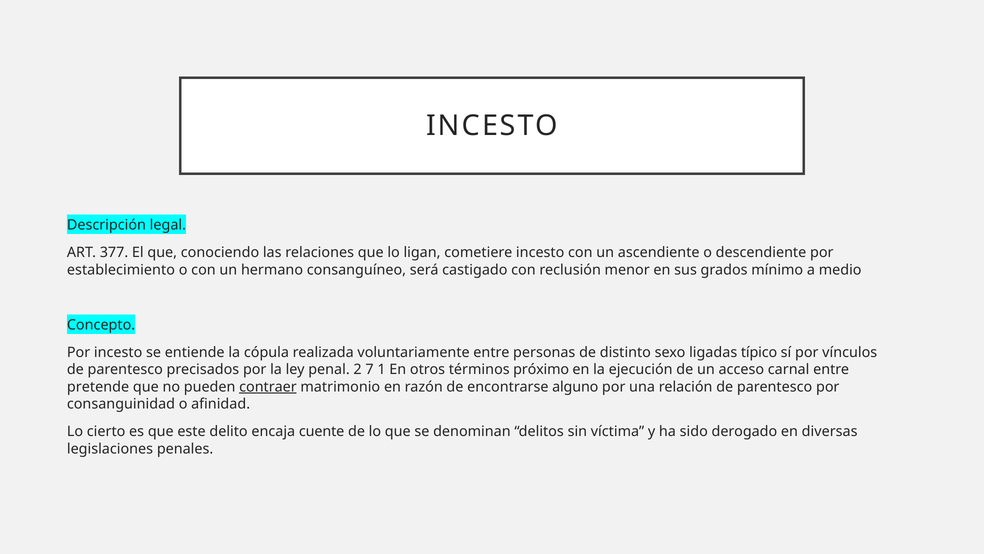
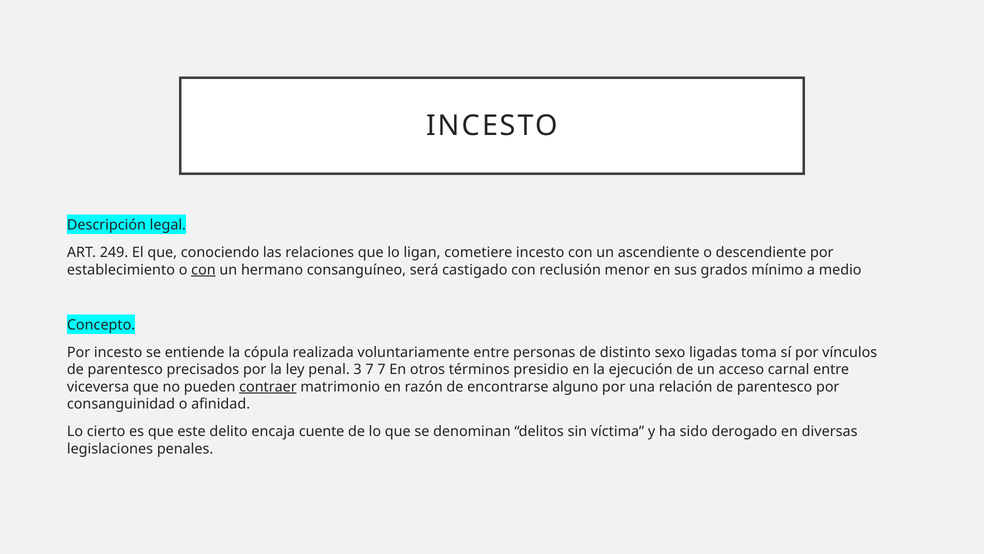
377: 377 -> 249
con at (203, 270) underline: none -> present
típico: típico -> toma
2: 2 -> 3
7 1: 1 -> 7
próximo: próximo -> presidio
pretende: pretende -> viceversa
